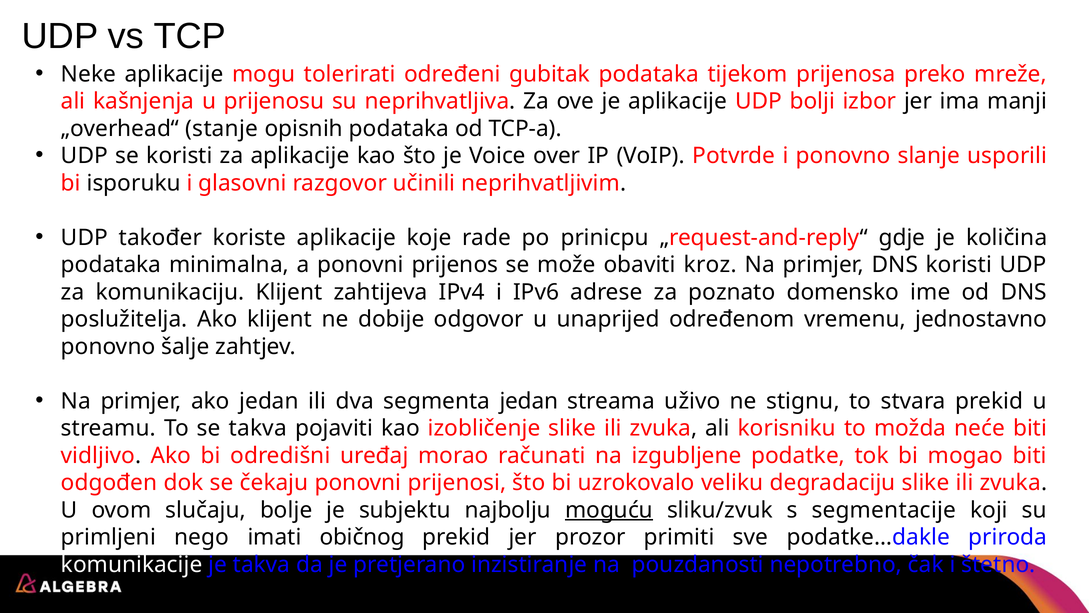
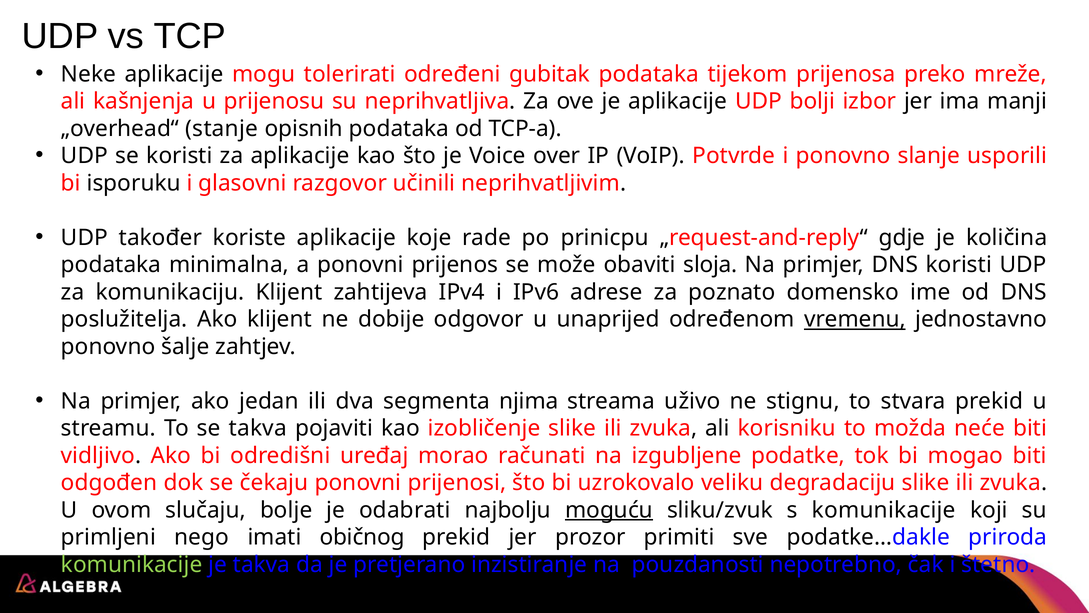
kroz: kroz -> sloja
vremenu underline: none -> present
segmenta jedan: jedan -> njima
subjektu: subjektu -> odabrati
s segmentacije: segmentacije -> komunikacije
komunikacije at (132, 564) colour: white -> light green
